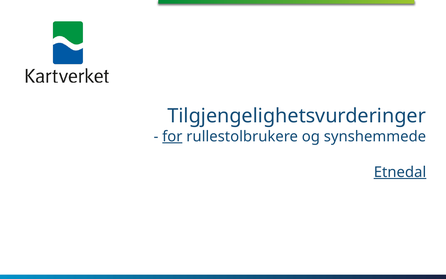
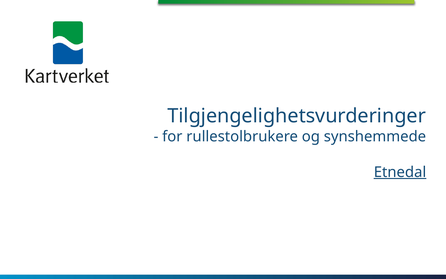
for underline: present -> none
